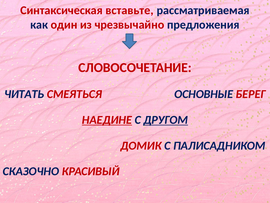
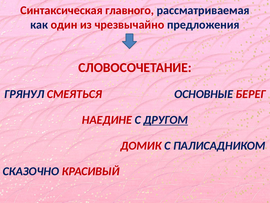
вставьте: вставьте -> главного
ЧИТАТЬ: ЧИТАТЬ -> ГРЯНУЛ
НАЕДИНЕ underline: present -> none
